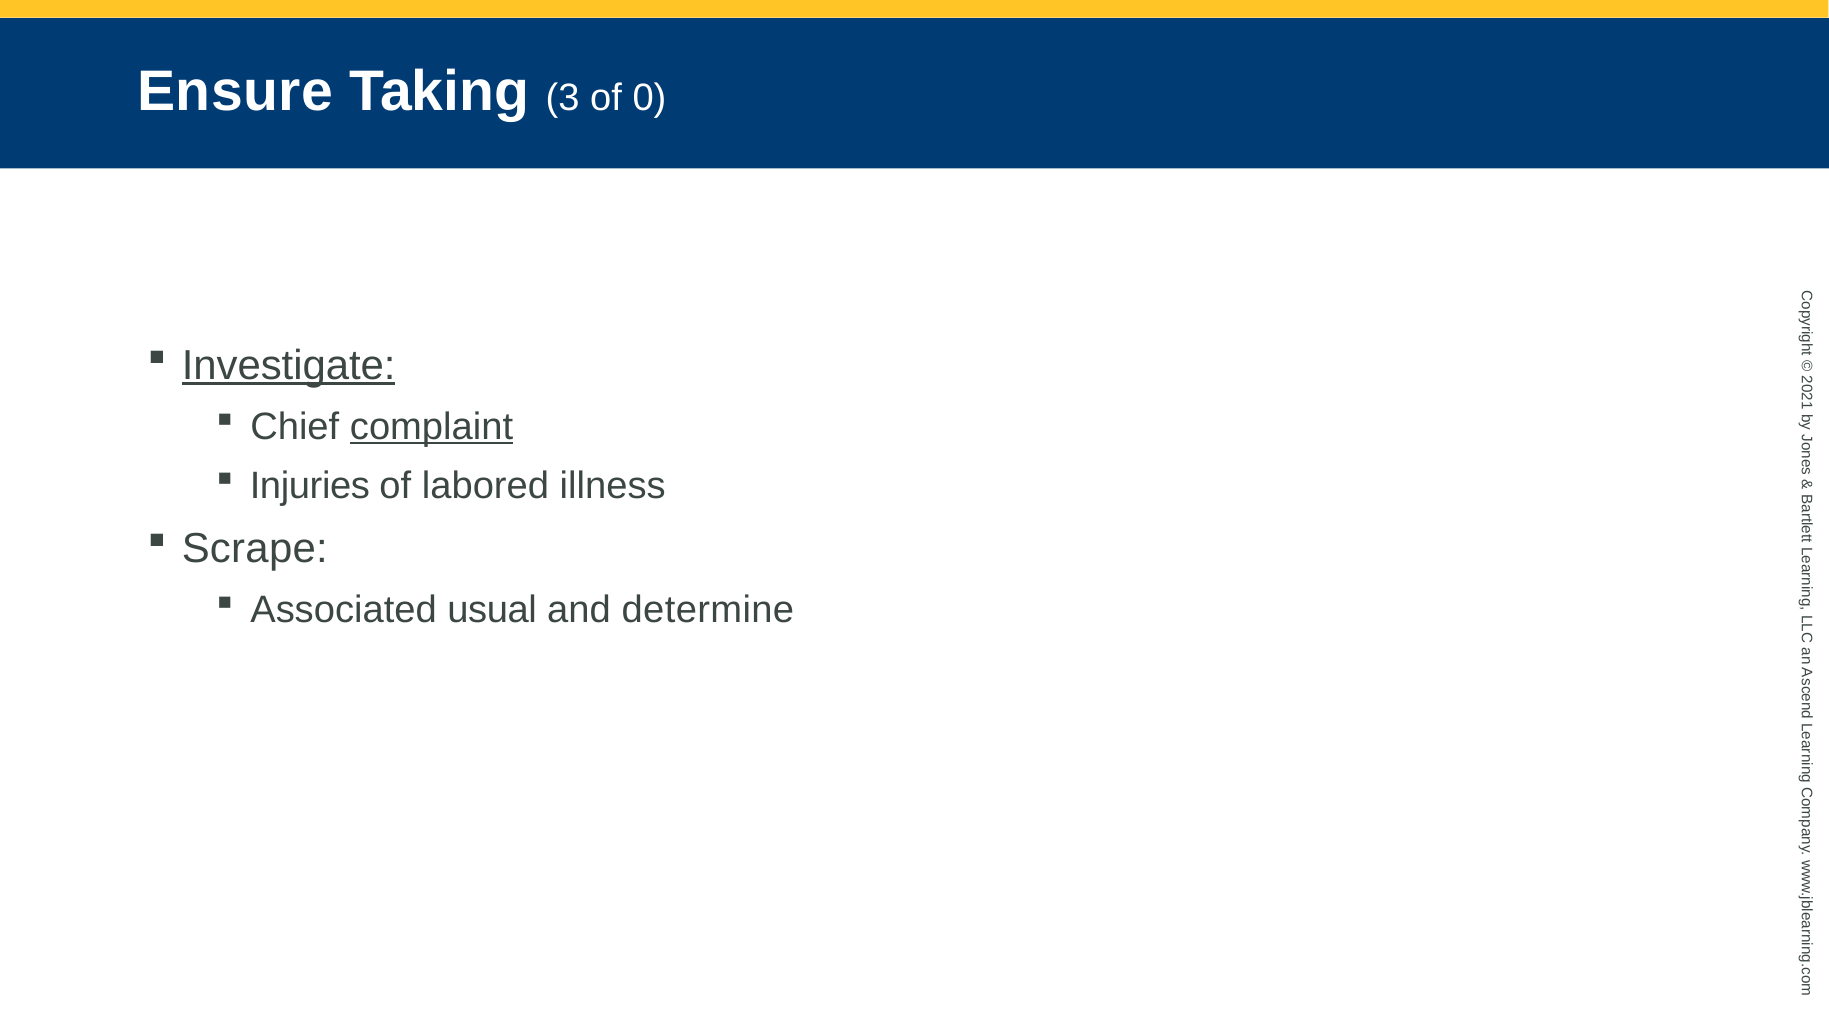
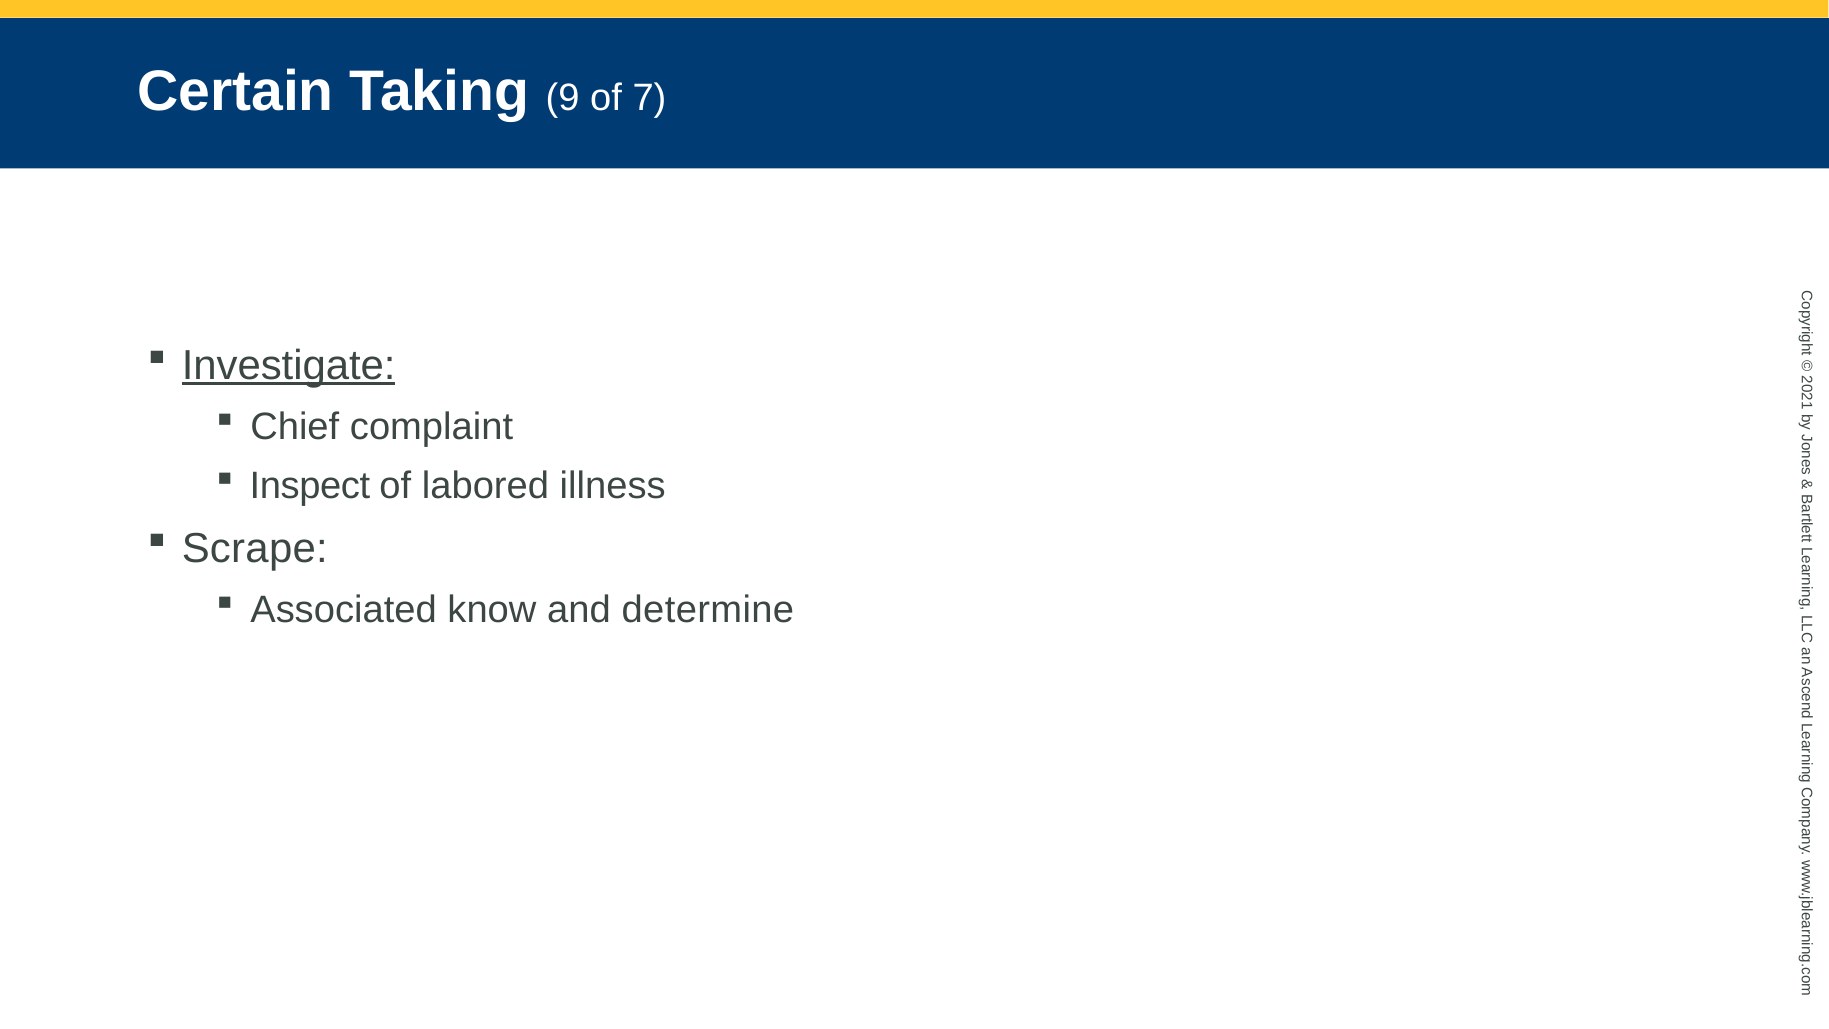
Ensure: Ensure -> Certain
3: 3 -> 9
of 0: 0 -> 7
complaint underline: present -> none
Injuries: Injuries -> Inspect
usual: usual -> know
